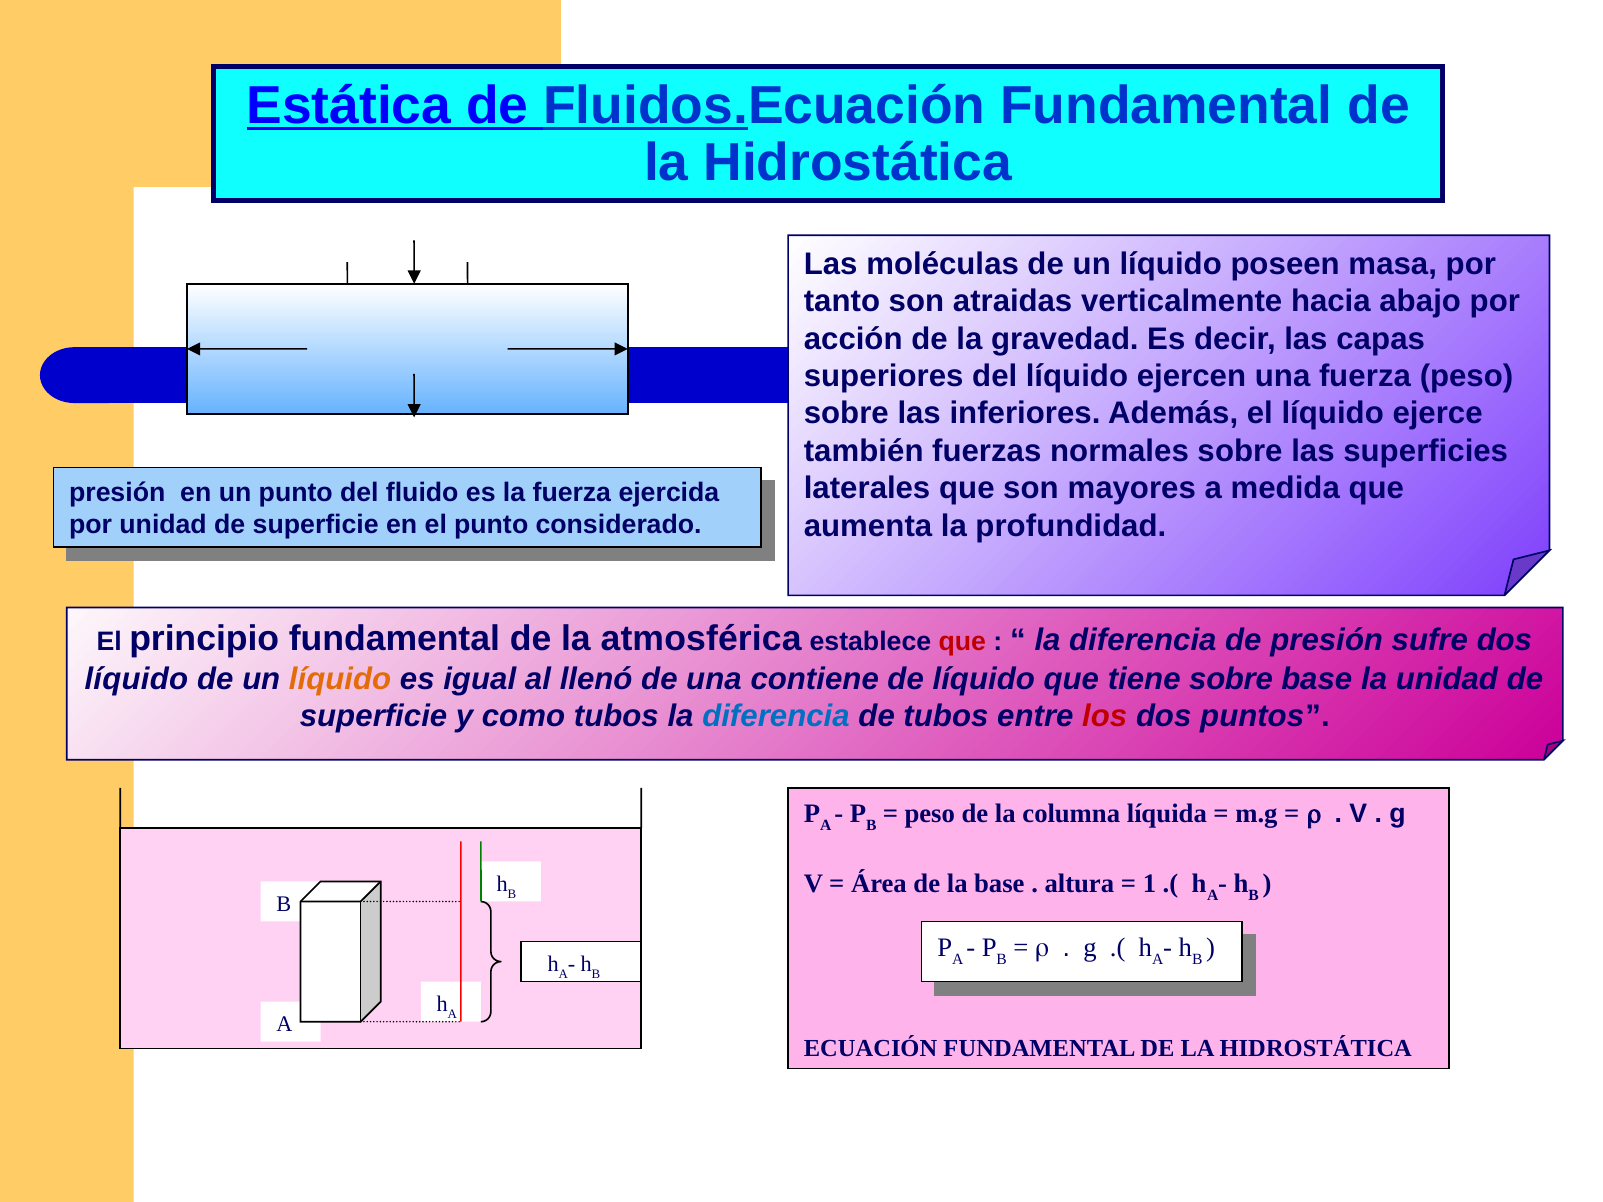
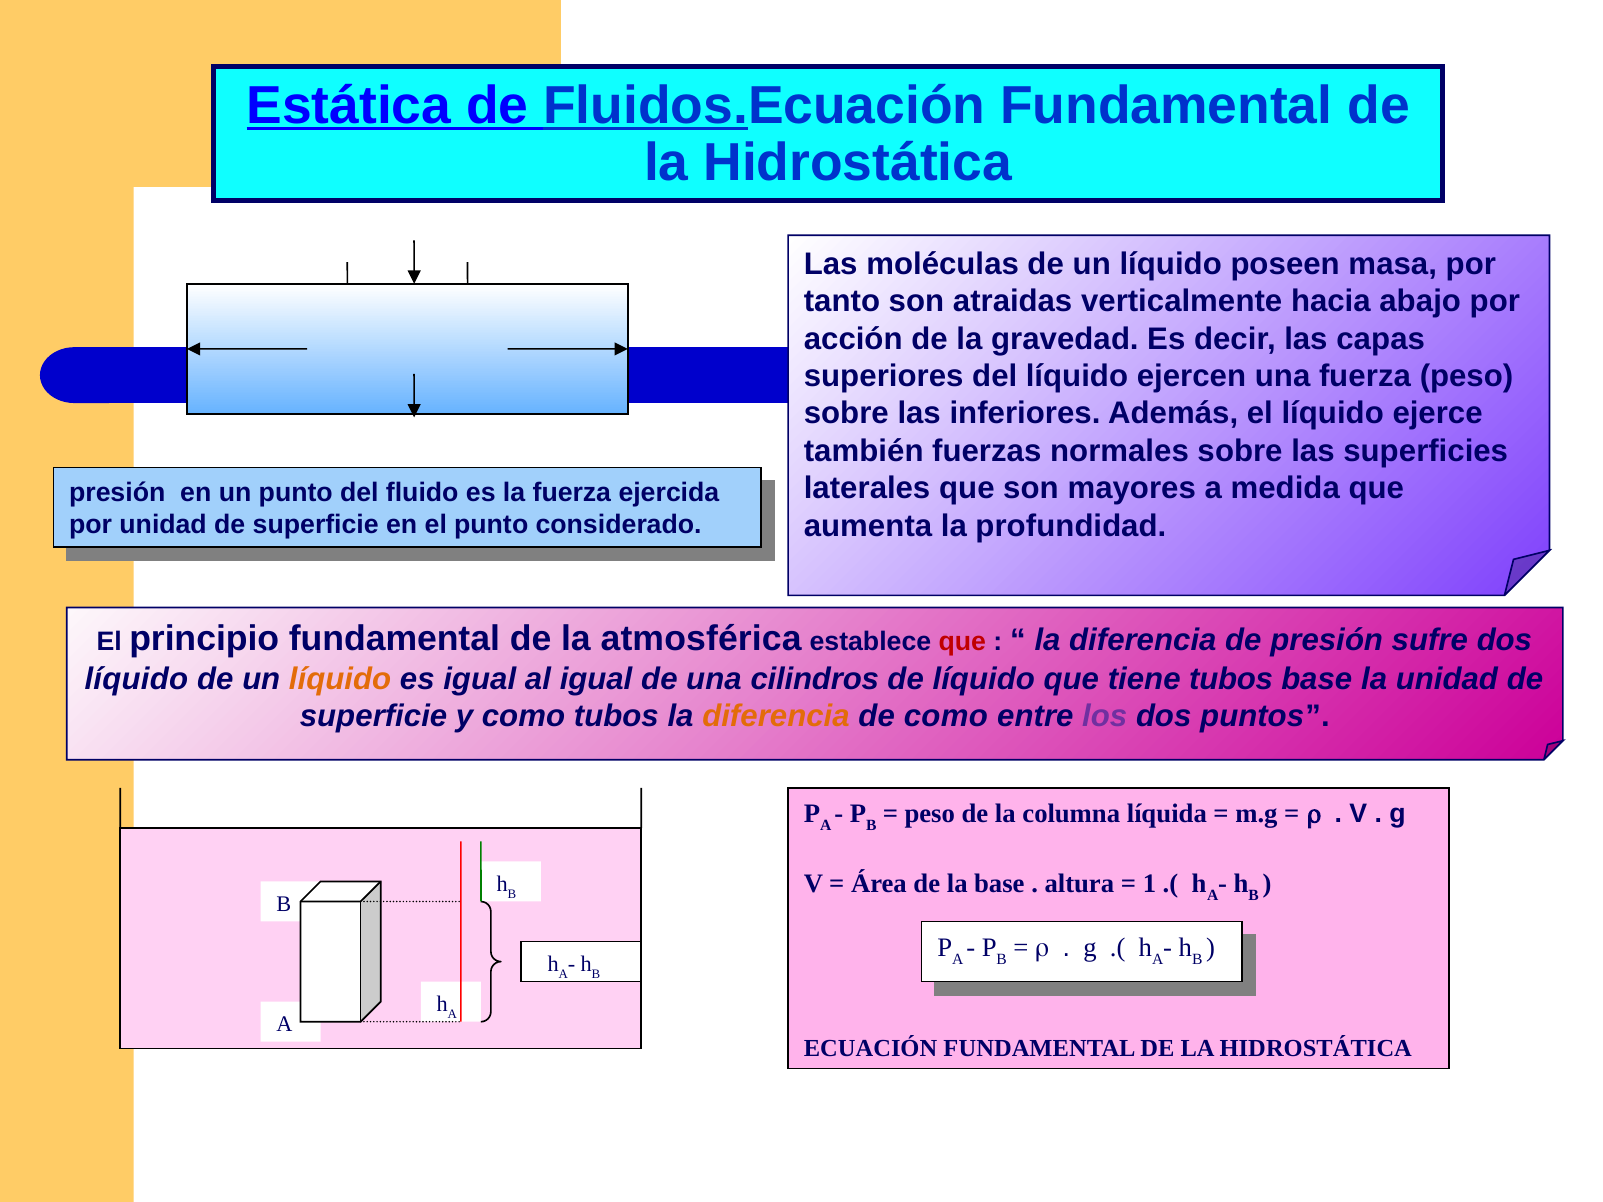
al llenó: llenó -> igual
contiene: contiene -> cilindros
tiene sobre: sobre -> tubos
diferencia at (776, 716) colour: blue -> orange
de tubos: tubos -> como
los colour: red -> purple
